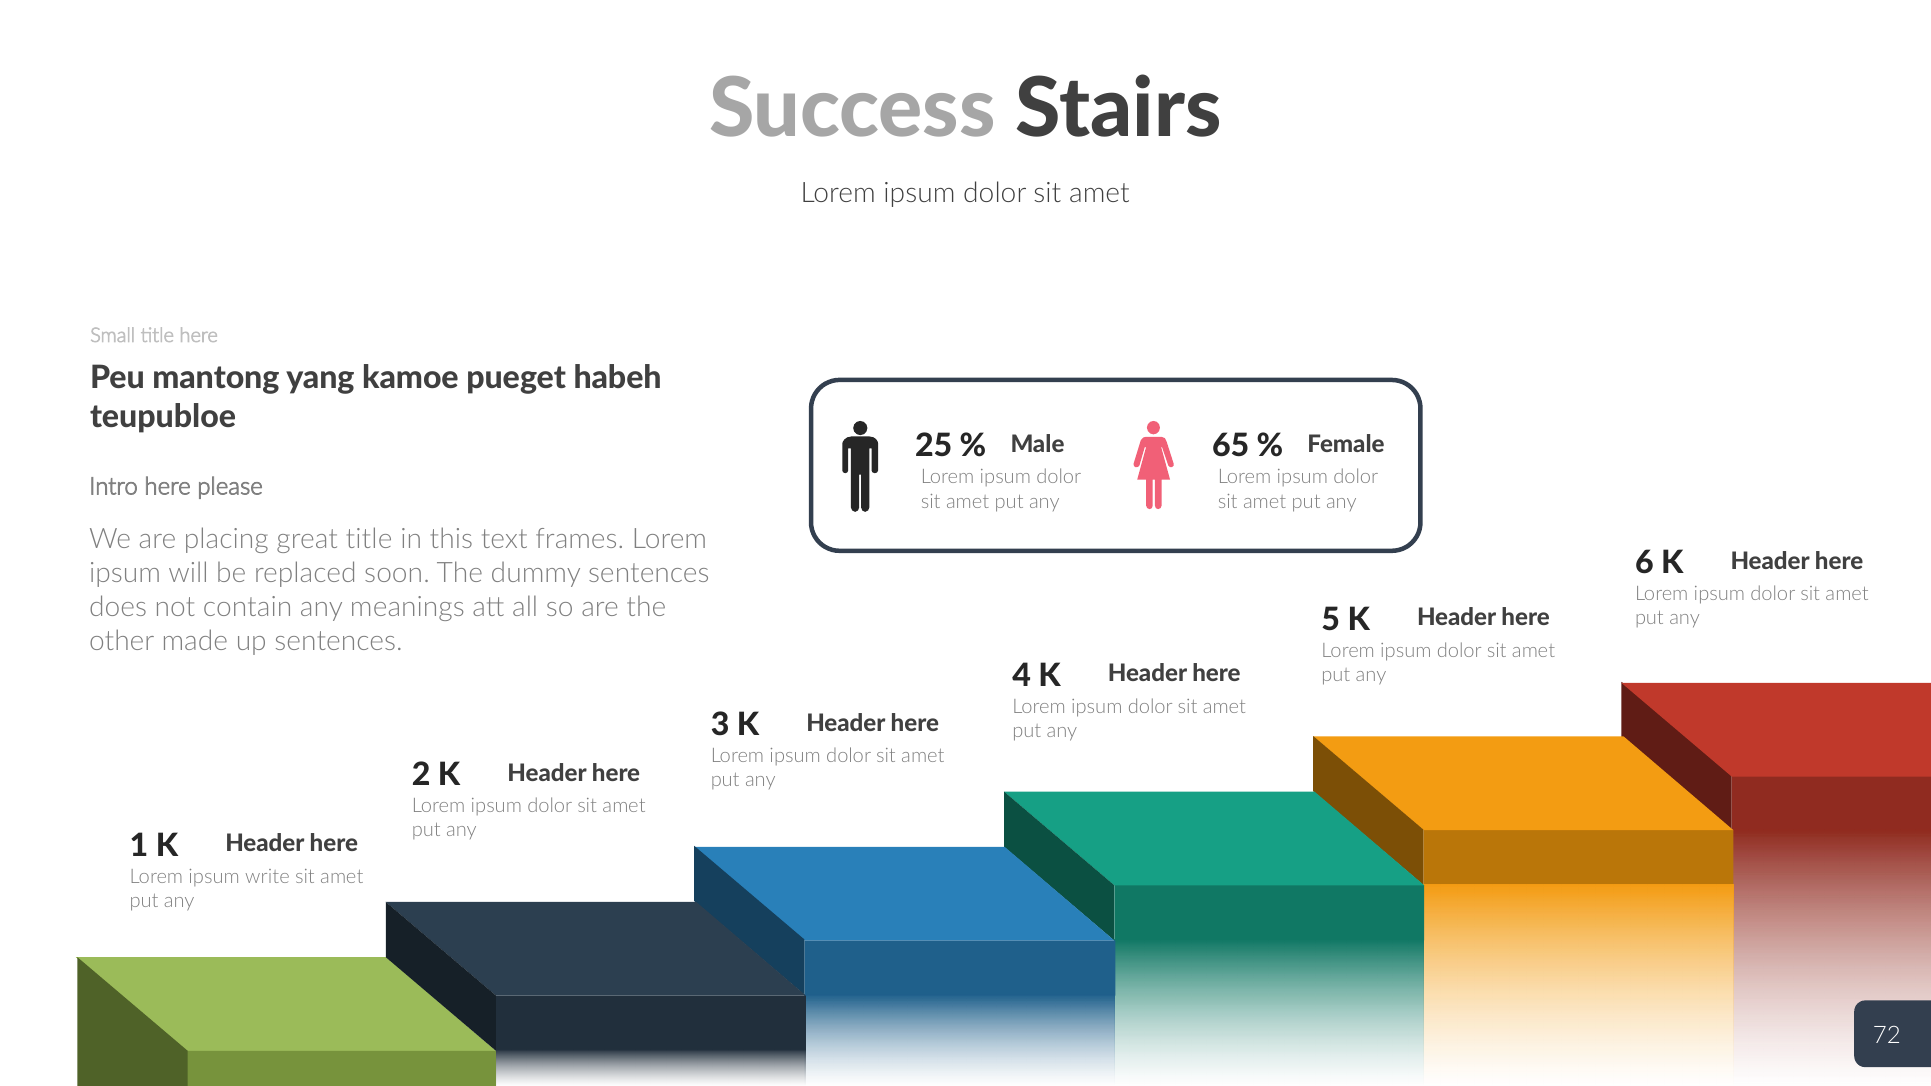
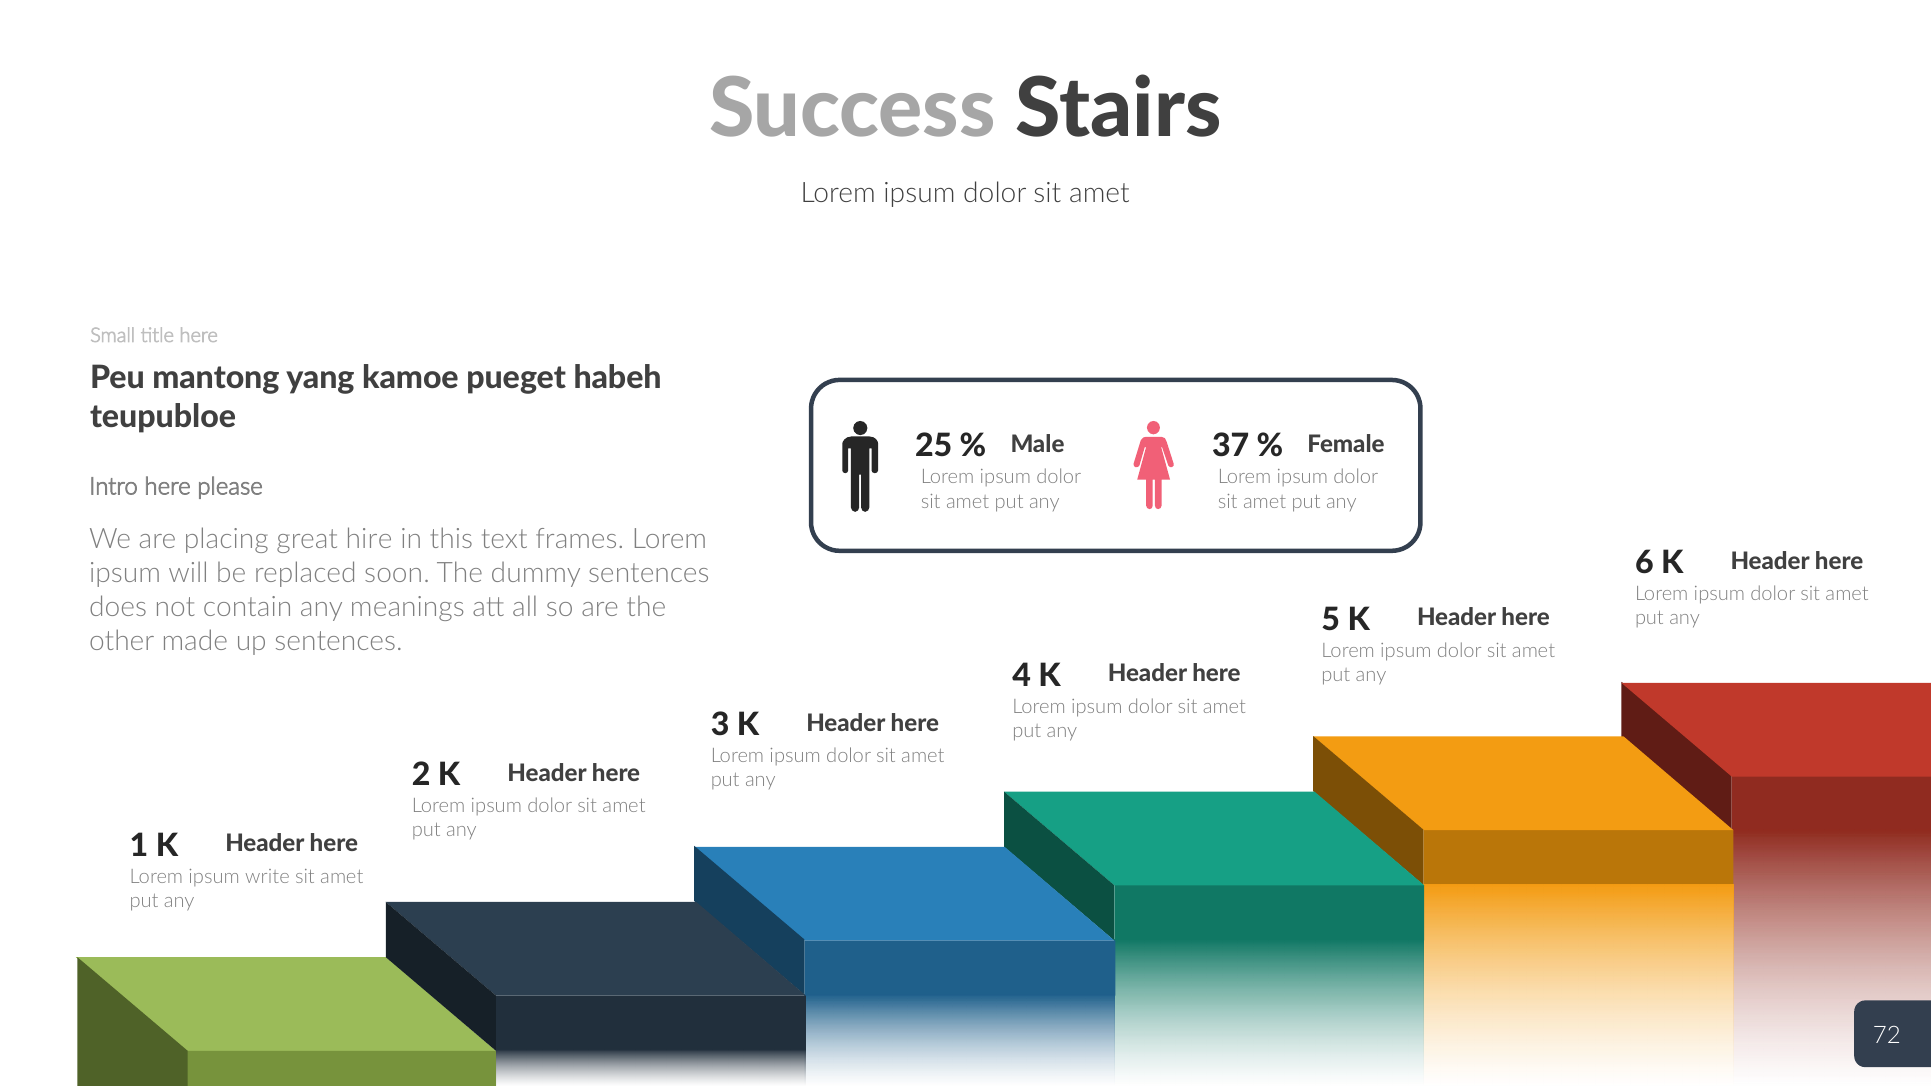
65: 65 -> 37
great title: title -> hire
